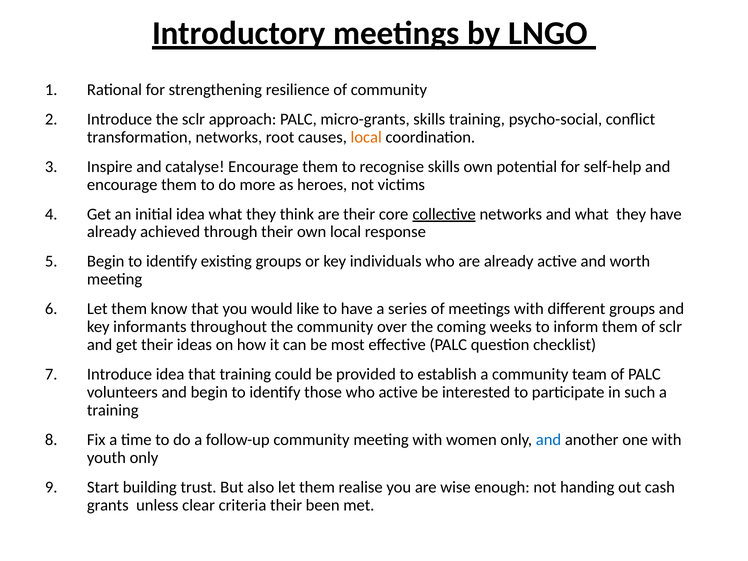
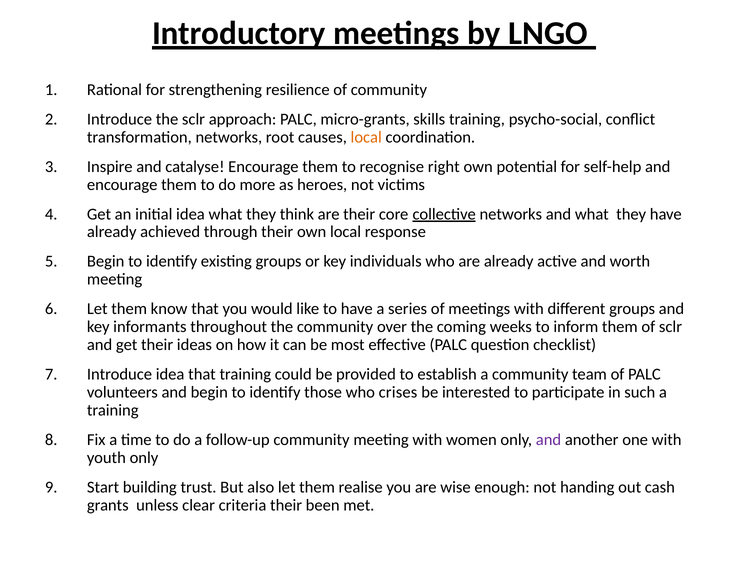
recognise skills: skills -> right
who active: active -> crises
and at (549, 440) colour: blue -> purple
